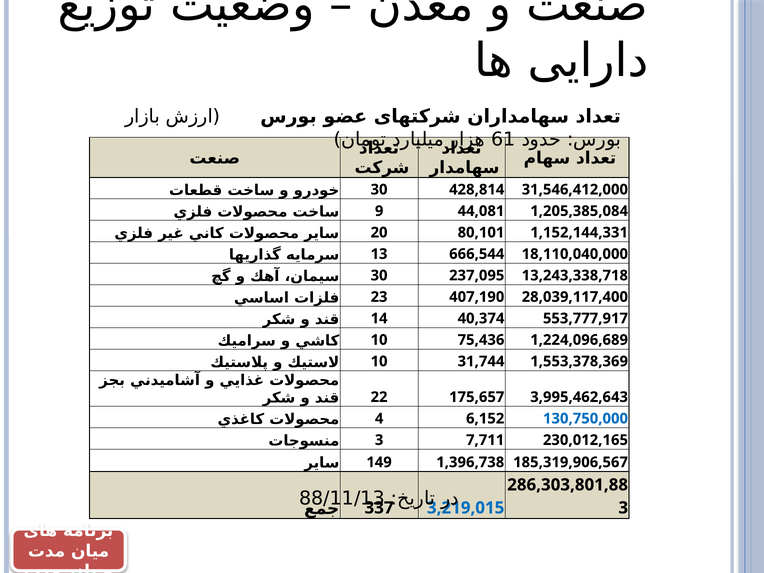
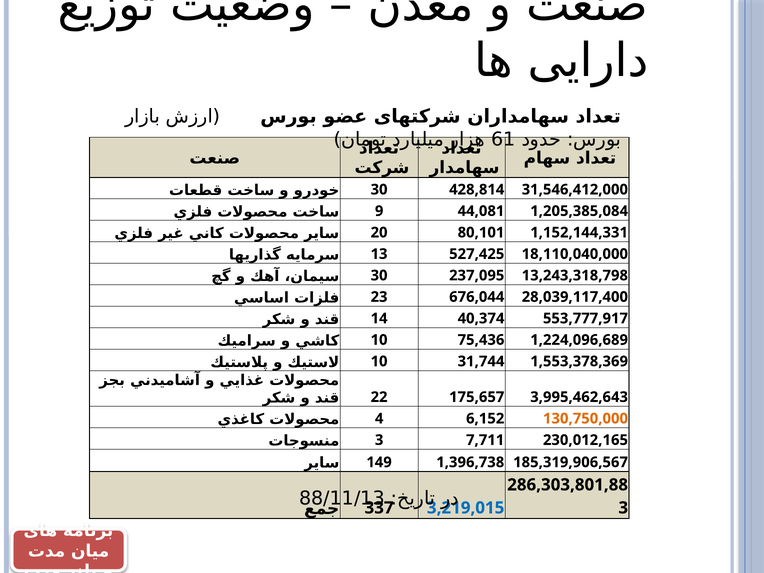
666,544: 666,544 -> 527,425
13,243,338,718: 13,243,338,718 -> 13,243,318,798
407,190: 407,190 -> 676,044
130,750,000 colour: blue -> orange
